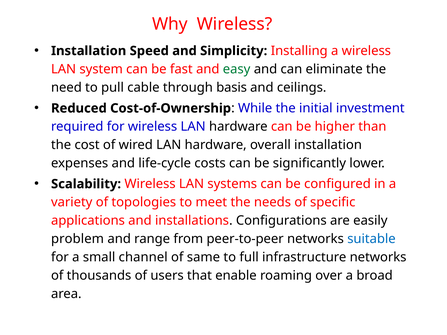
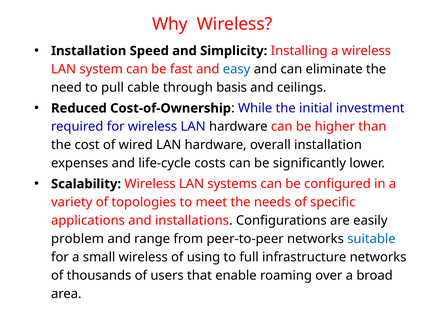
easy colour: green -> blue
small channel: channel -> wireless
same: same -> using
